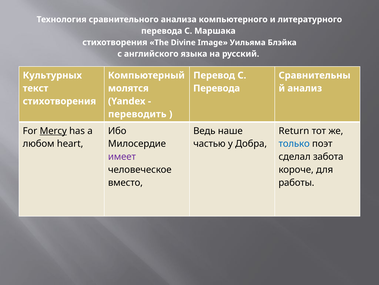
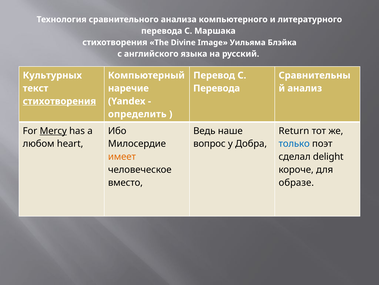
молятся: молятся -> наречие
стихотворения at (59, 101) underline: none -> present
переводить: переводить -> определить
частью: частью -> вопрос
имеет colour: purple -> orange
забота: забота -> delight
работы: работы -> образе
